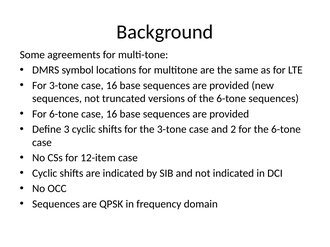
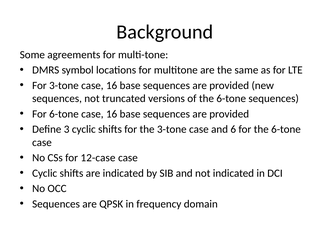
2: 2 -> 6
12-item: 12-item -> 12-case
